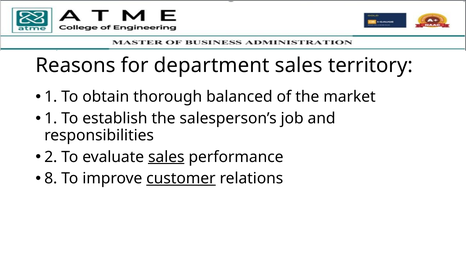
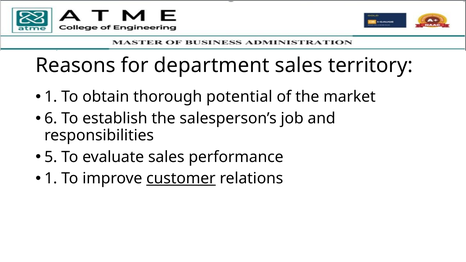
balanced: balanced -> potential
1 at (51, 119): 1 -> 6
2: 2 -> 5
sales at (166, 157) underline: present -> none
8 at (51, 179): 8 -> 1
